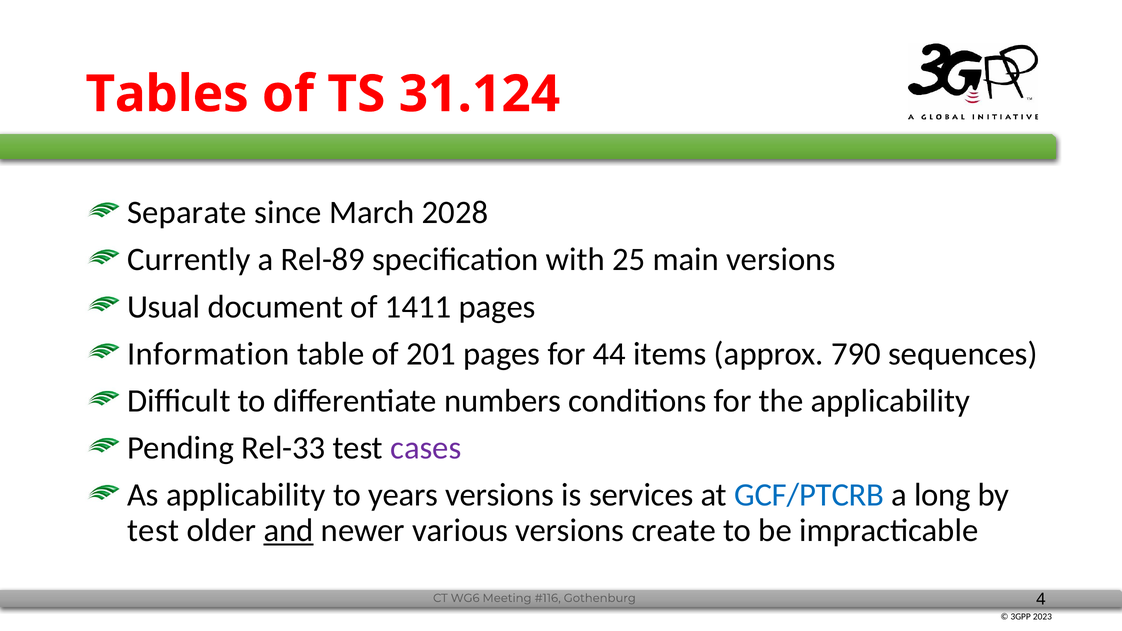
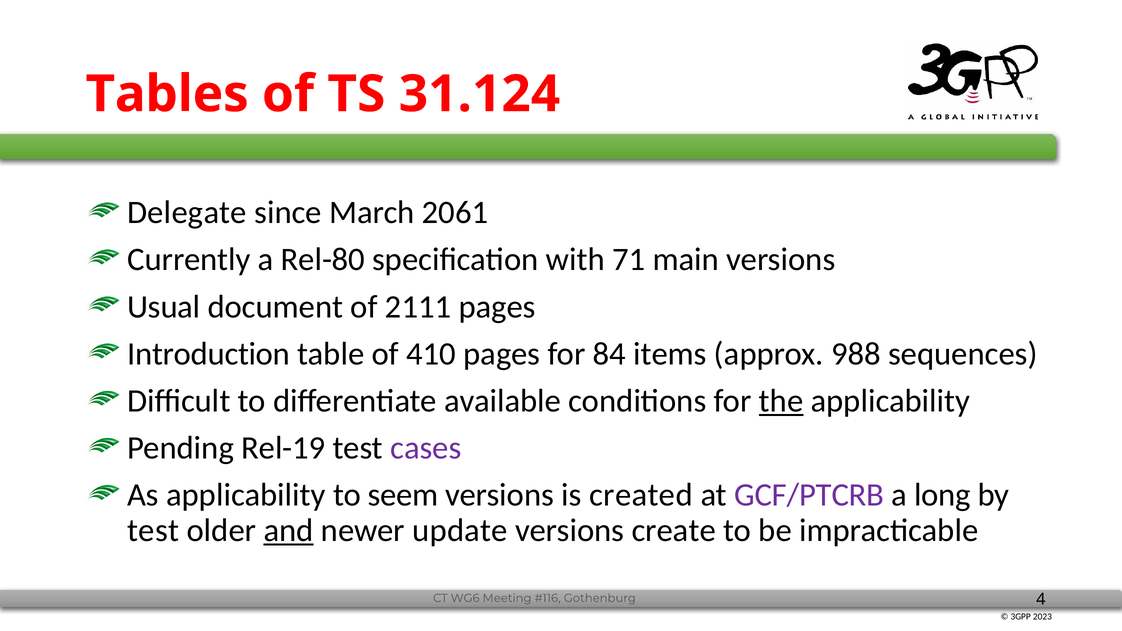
Separate: Separate -> Delegate
2028: 2028 -> 2061
Rel-89: Rel-89 -> Rel-80
25: 25 -> 71
1411: 1411 -> 2111
Information: Information -> Introduction
201: 201 -> 410
44: 44 -> 84
790: 790 -> 988
numbers: numbers -> available
the underline: none -> present
Rel-33: Rel-33 -> Rel-19
years: years -> seem
services: services -> created
GCF/PTCRB colour: blue -> purple
various: various -> update
